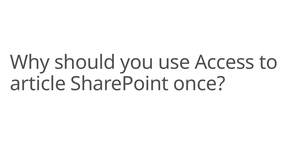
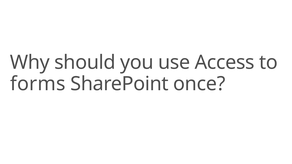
article: article -> forms
